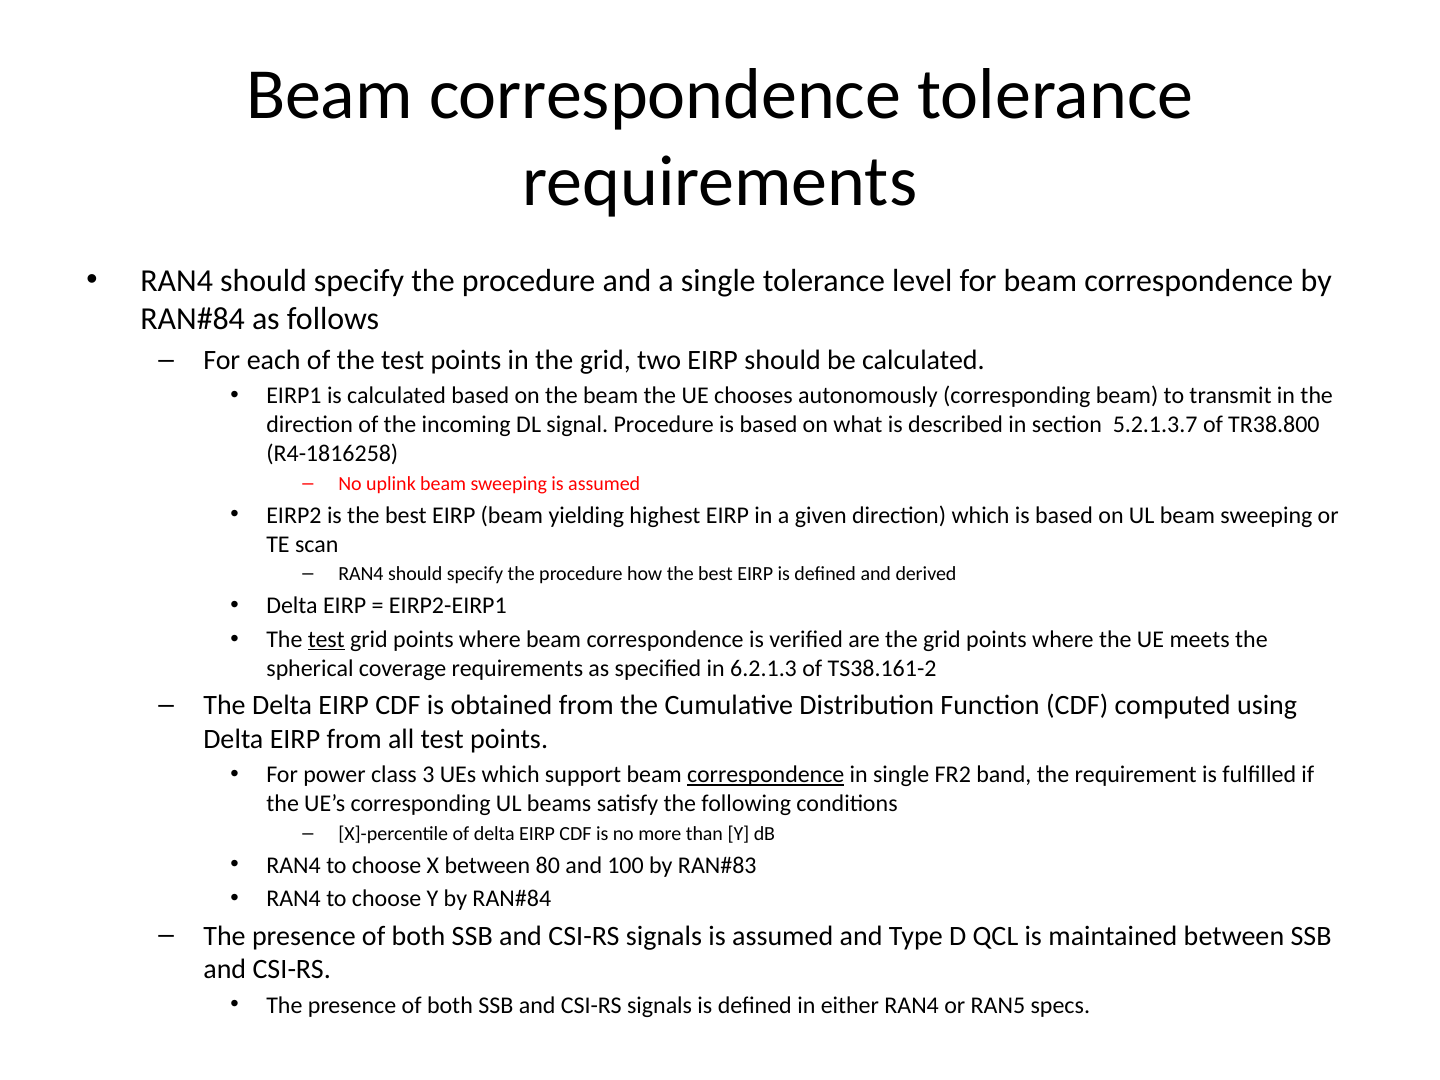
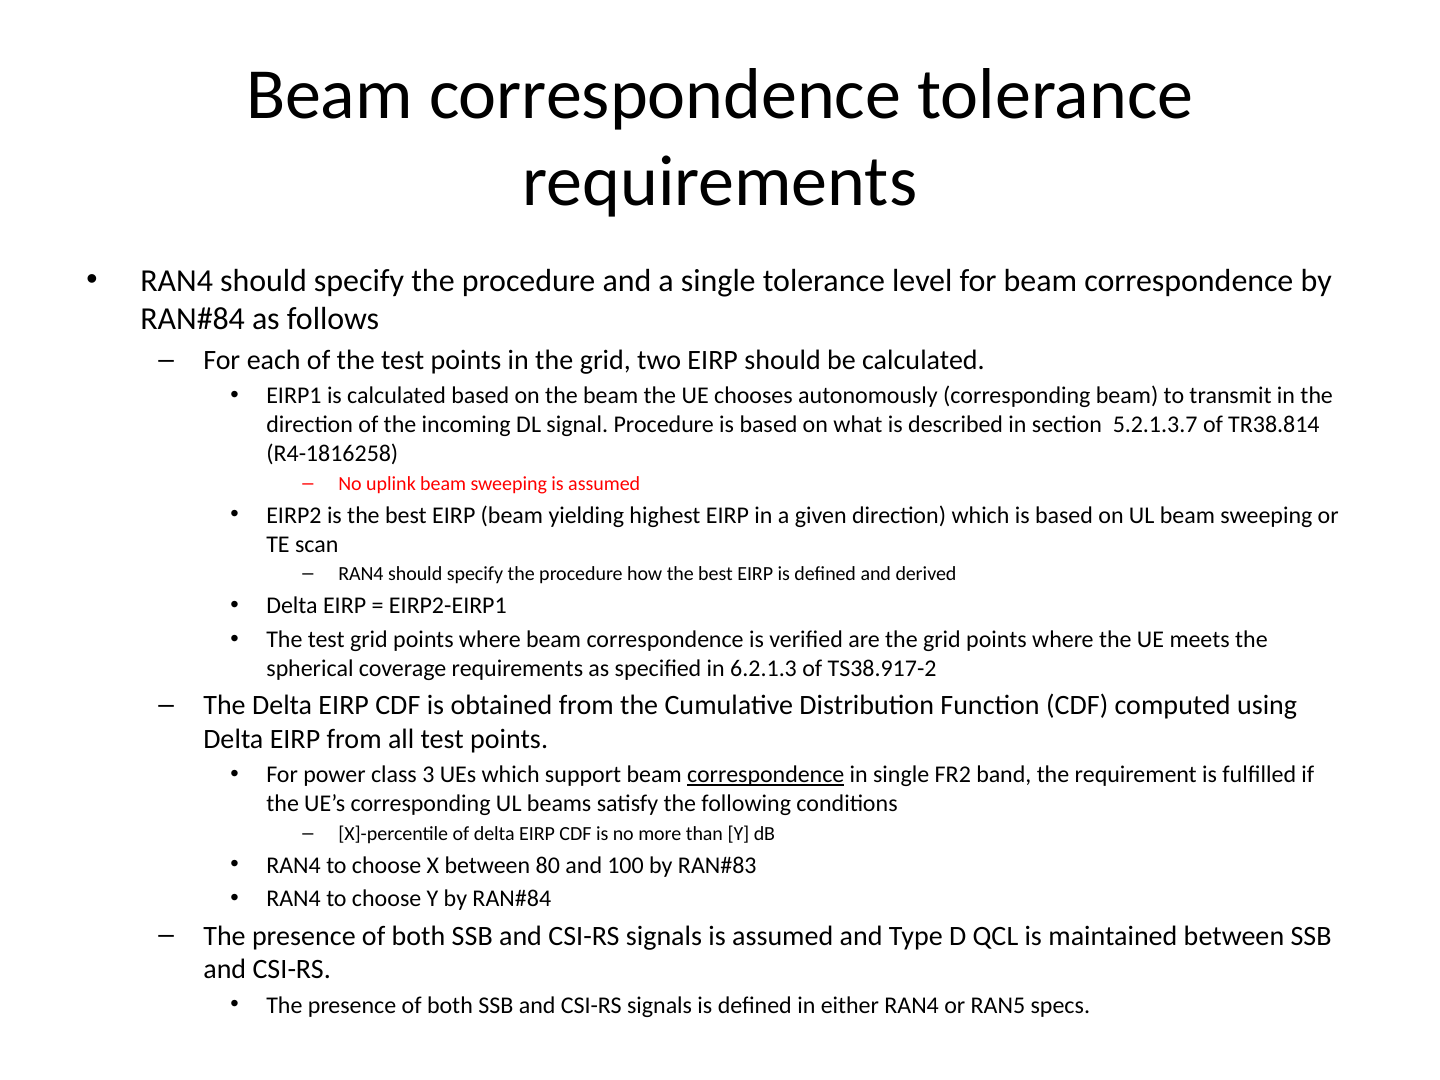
TR38.800: TR38.800 -> TR38.814
test at (326, 639) underline: present -> none
TS38.161-2: TS38.161-2 -> TS38.917-2
